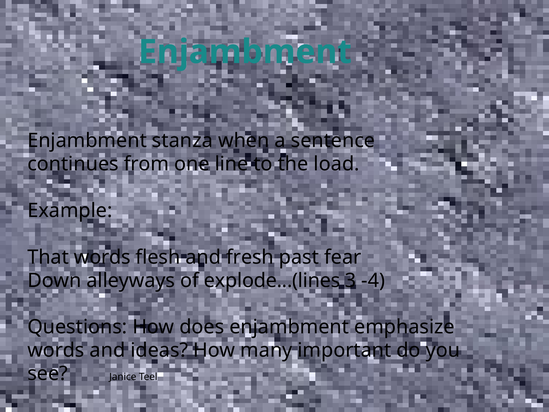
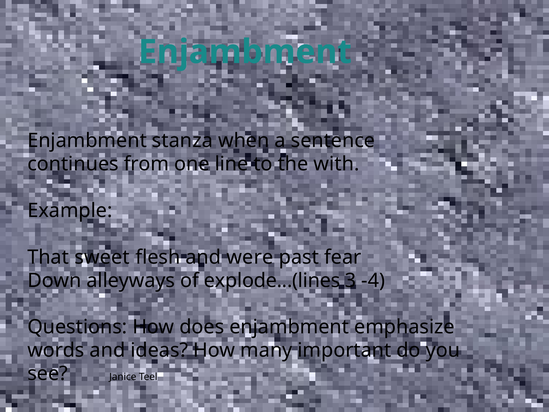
load: load -> with
That words: words -> sweet
fresh: fresh -> were
